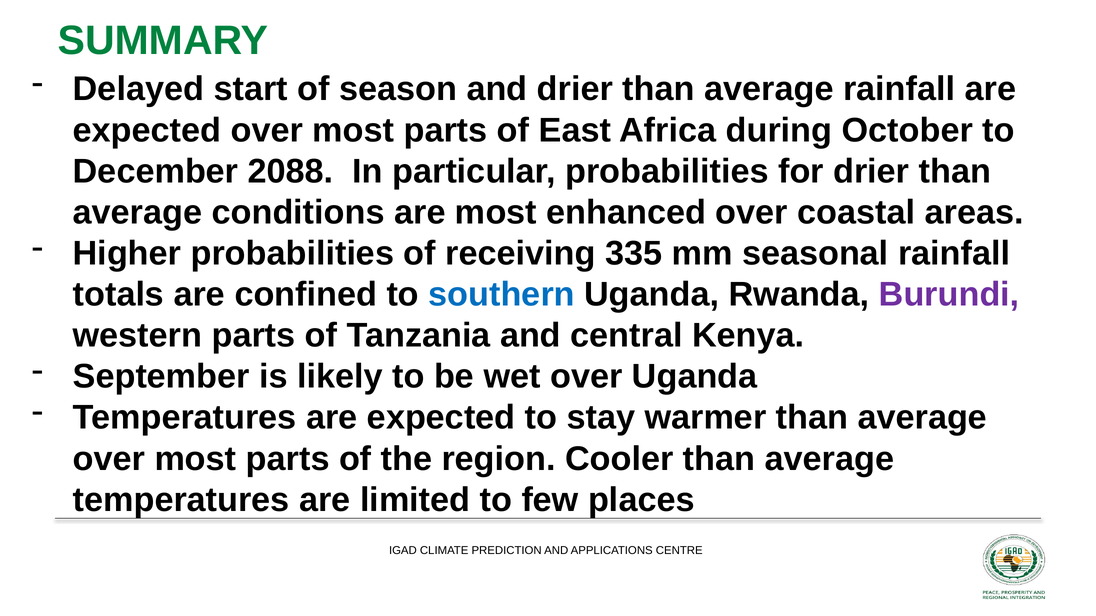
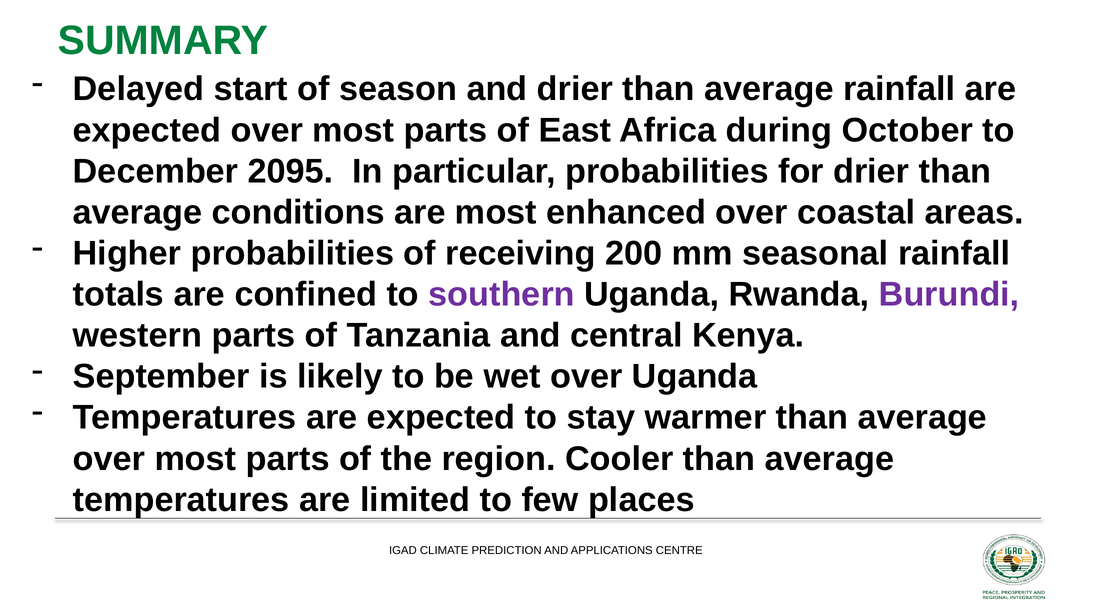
2088: 2088 -> 2095
335: 335 -> 200
southern colour: blue -> purple
